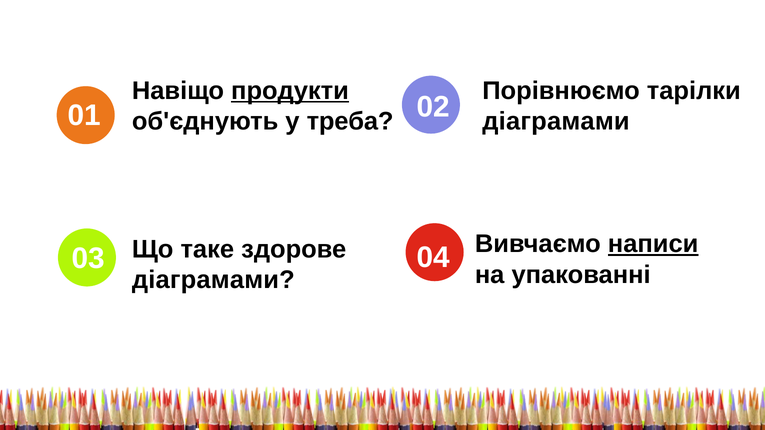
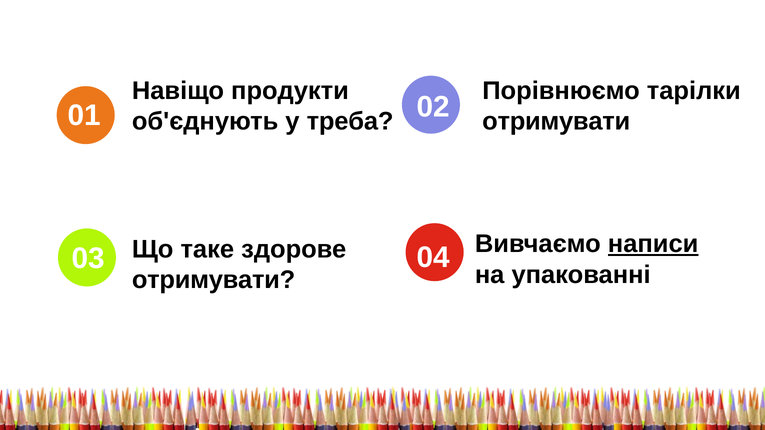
продукти underline: present -> none
діаграмами at (556, 121): діаграмами -> отримувати
діаграмами at (213, 280): діаграмами -> отримувати
